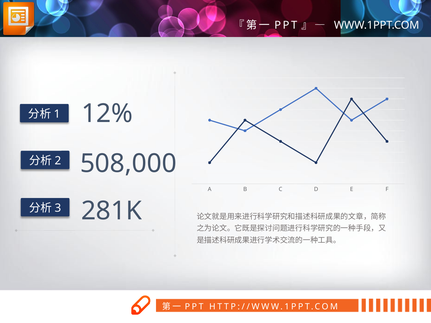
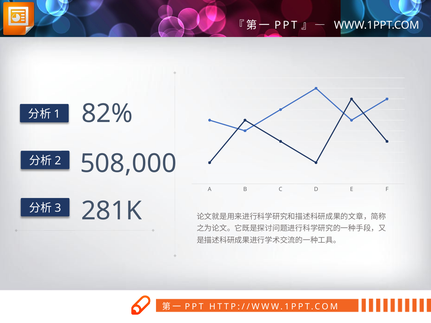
12%: 12% -> 82%
